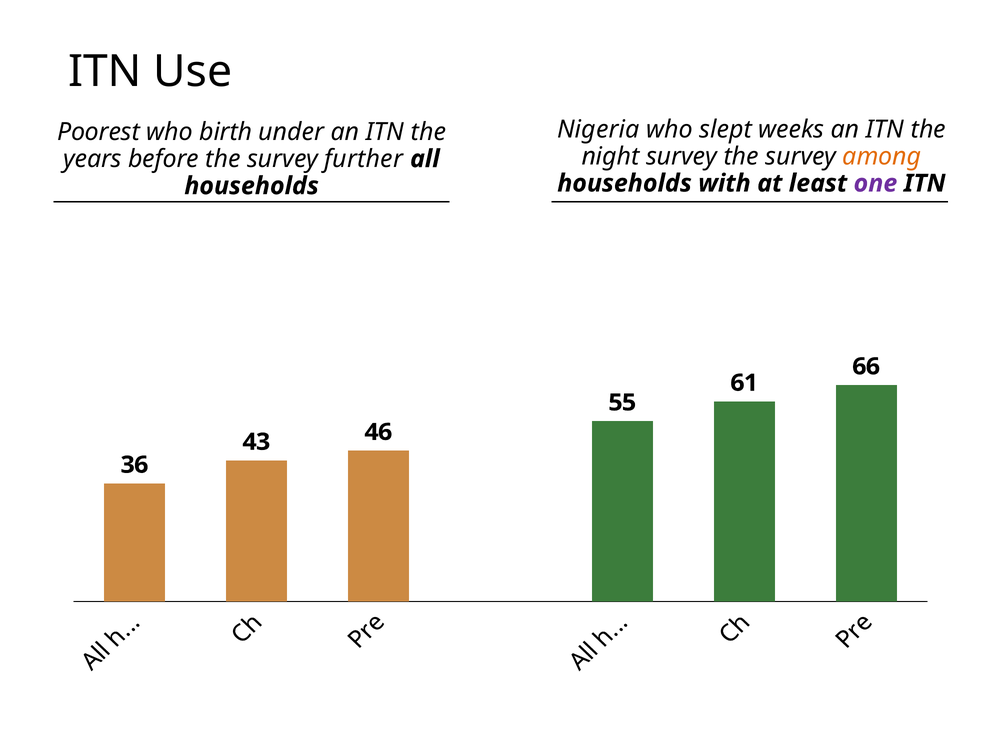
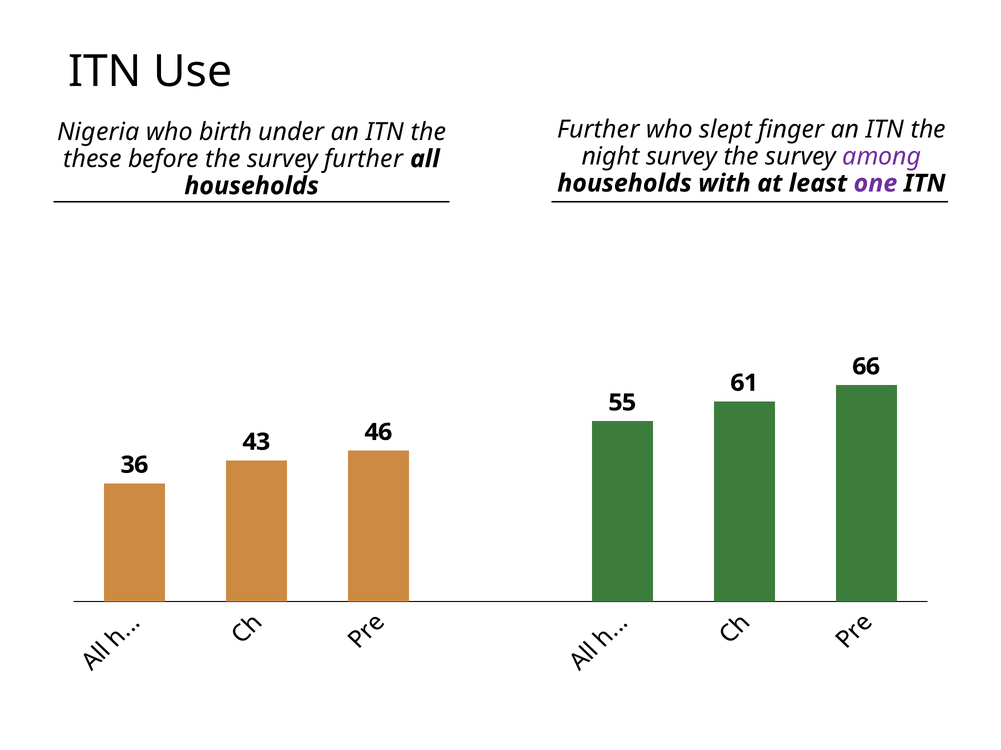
Nigeria at (598, 129): Nigeria -> Further
weeks: weeks -> finger
Poorest: Poorest -> Nigeria
among colour: orange -> purple
years: years -> these
